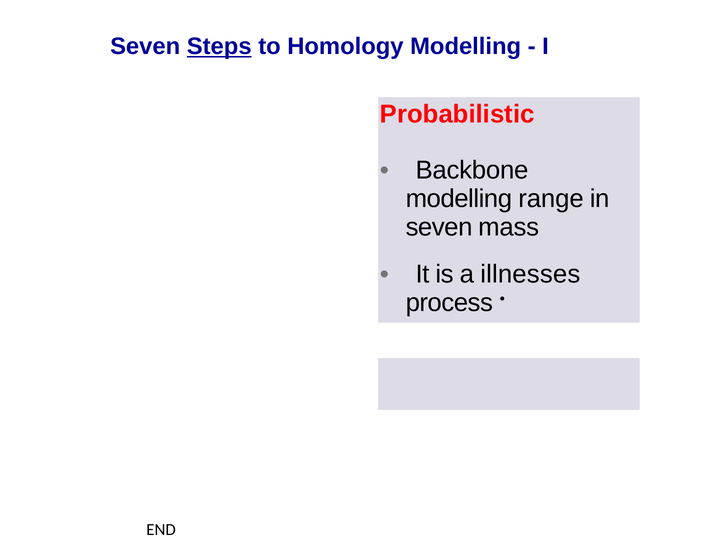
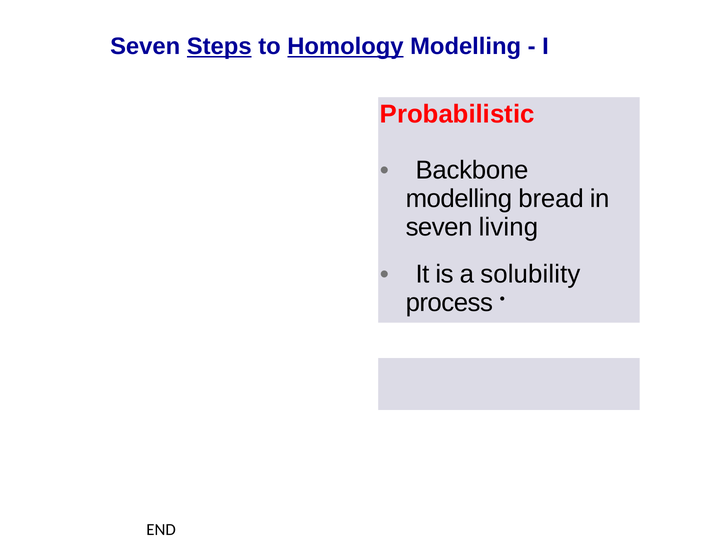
Homology underline: none -> present
range: range -> bread
mass: mass -> living
illnesses: illnesses -> solubility
